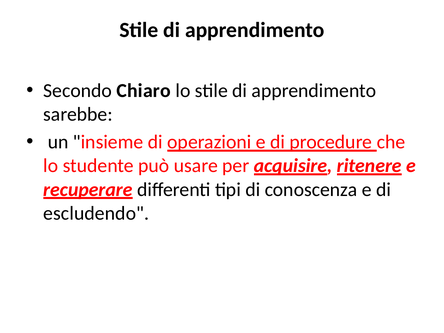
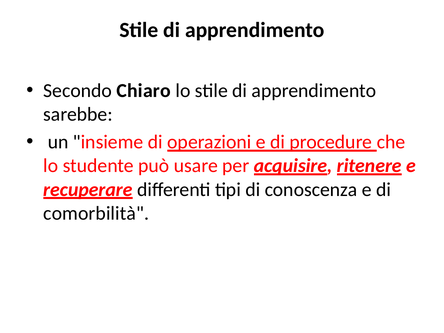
escludendo: escludendo -> comorbilità
